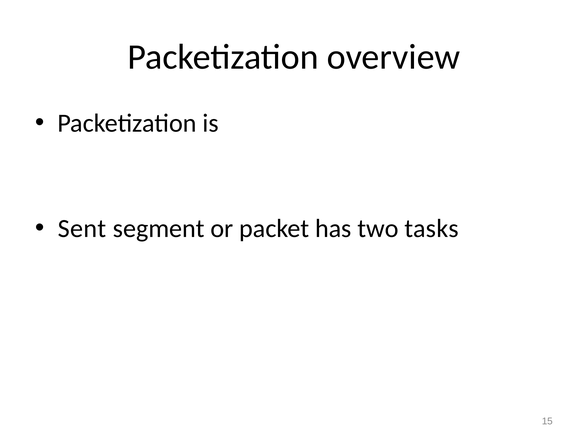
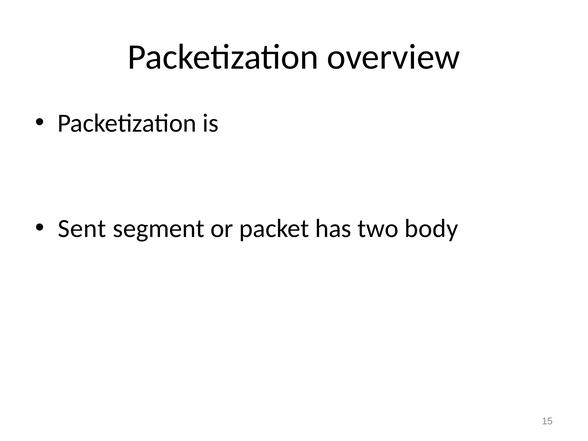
tasks: tasks -> body
